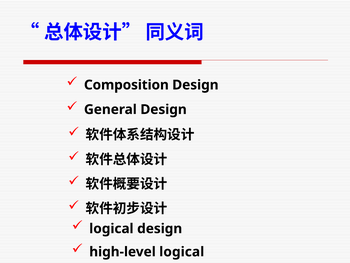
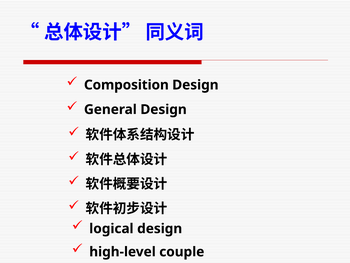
high-level logical: logical -> couple
